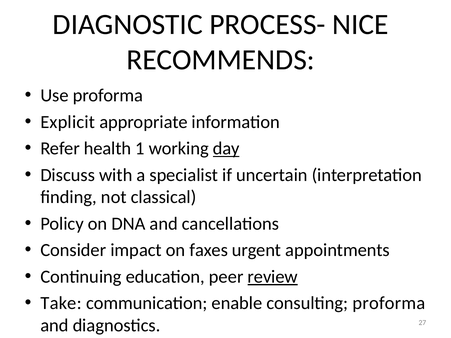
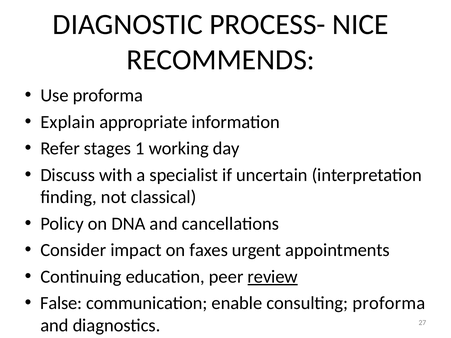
Explicit: Explicit -> Explain
health: health -> stages
day underline: present -> none
Take: Take -> False
